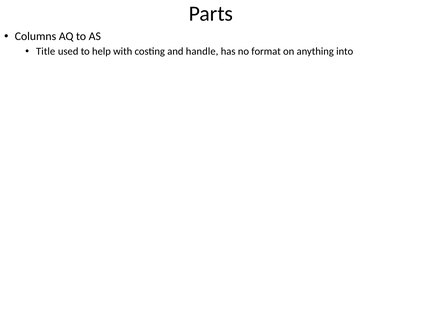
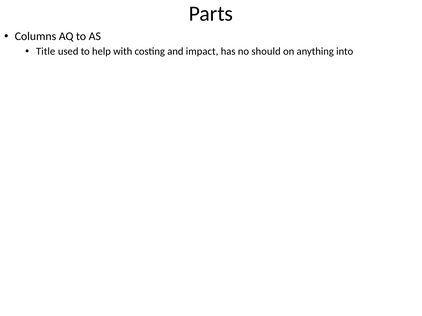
handle: handle -> impact
format: format -> should
